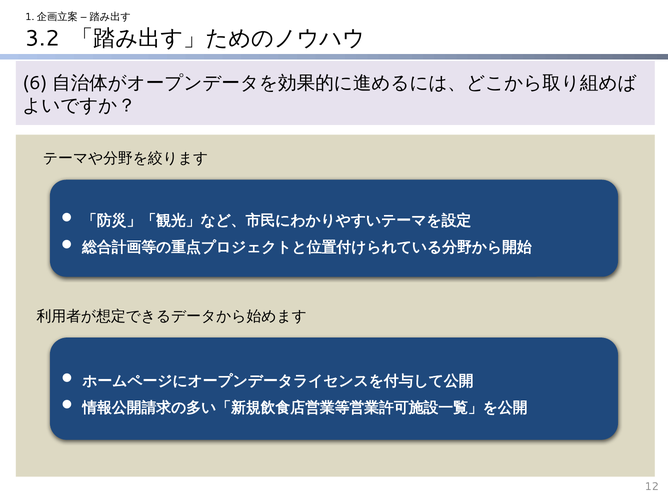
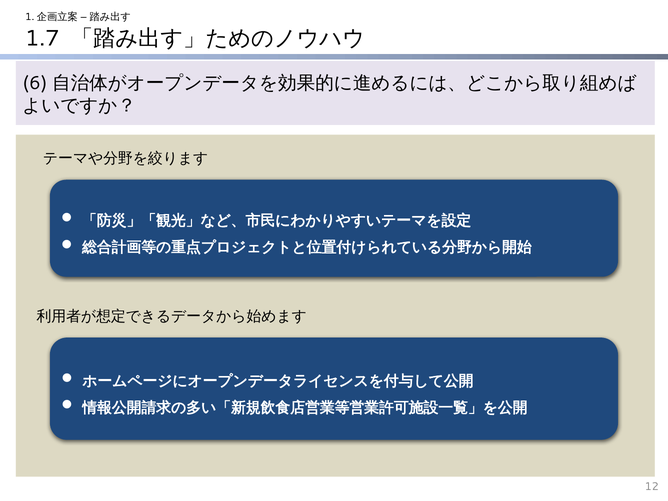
3.2: 3.2 -> 1.7
